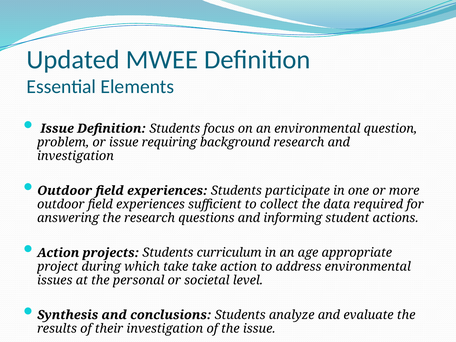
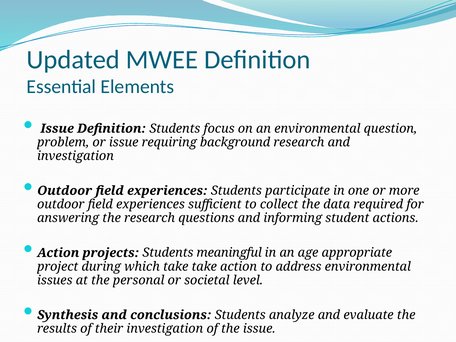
curriculum: curriculum -> meaningful
